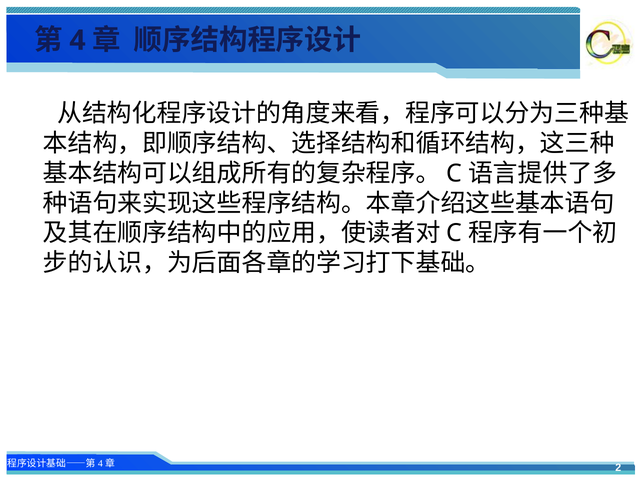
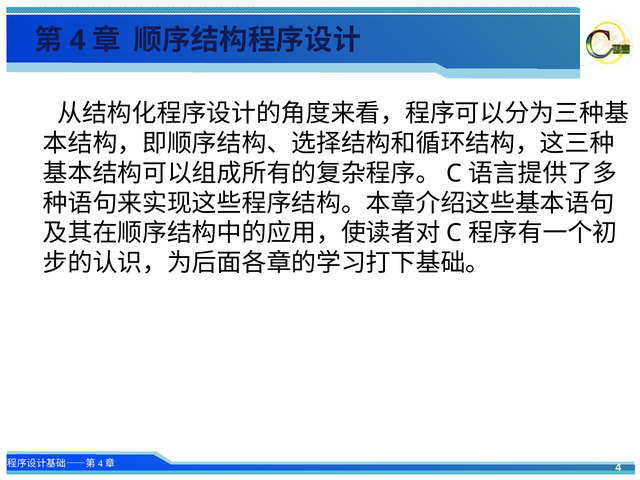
2 at (618, 468): 2 -> 4
